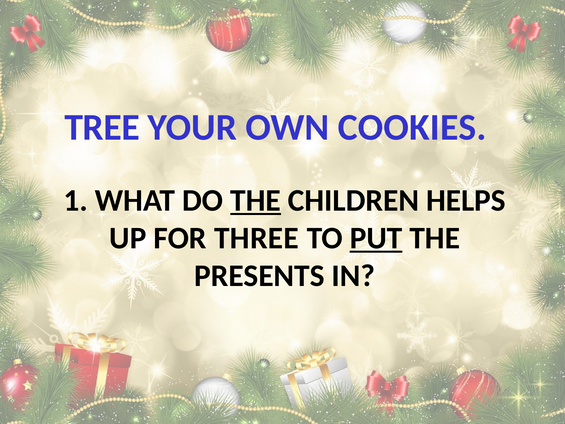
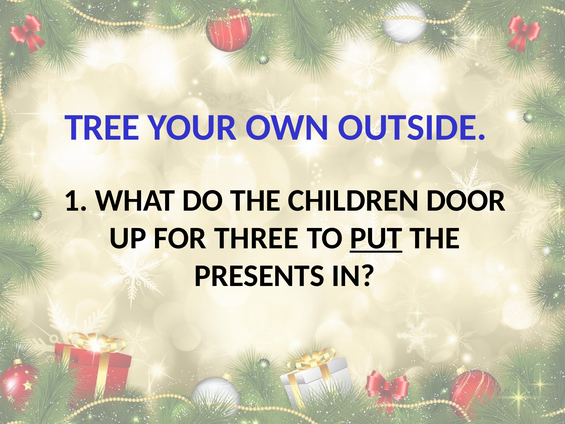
COOKIES: COOKIES -> OUTSIDE
THE at (256, 200) underline: present -> none
HELPS: HELPS -> DOOR
